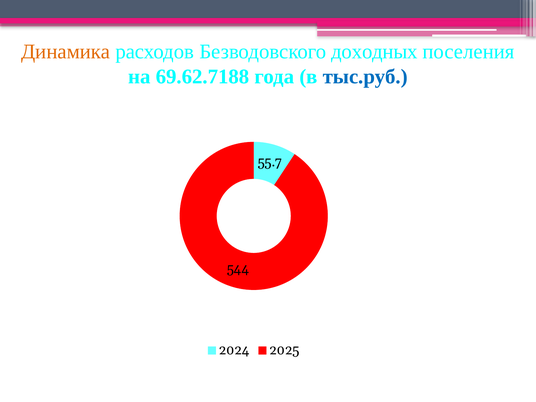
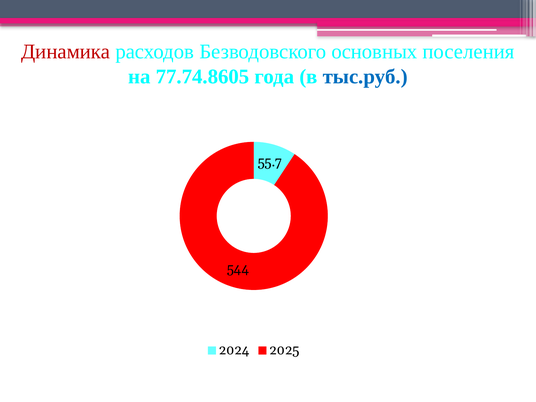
Динамика colour: orange -> red
доходных: доходных -> основных
69.62.7188: 69.62.7188 -> 77.74.8605
